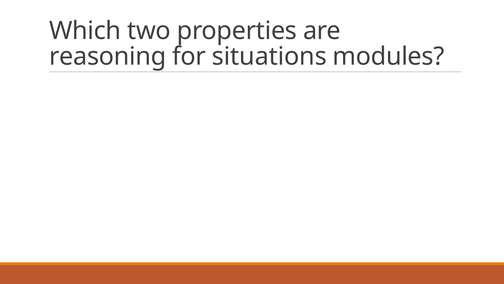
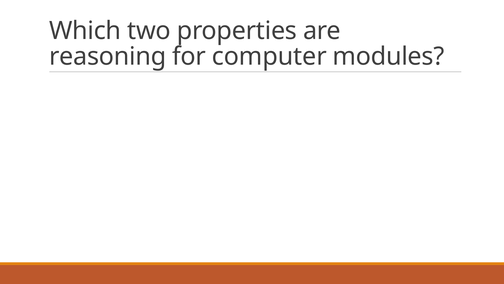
situations: situations -> computer
